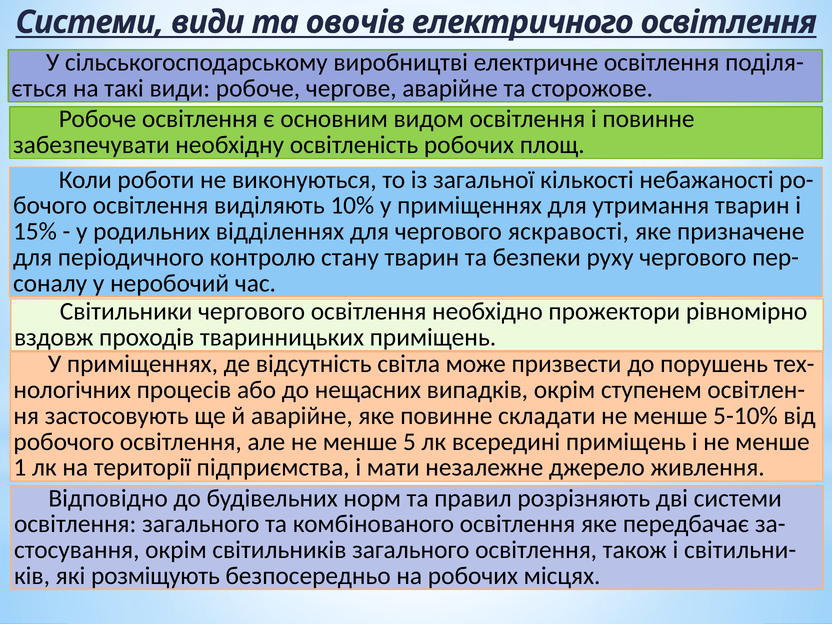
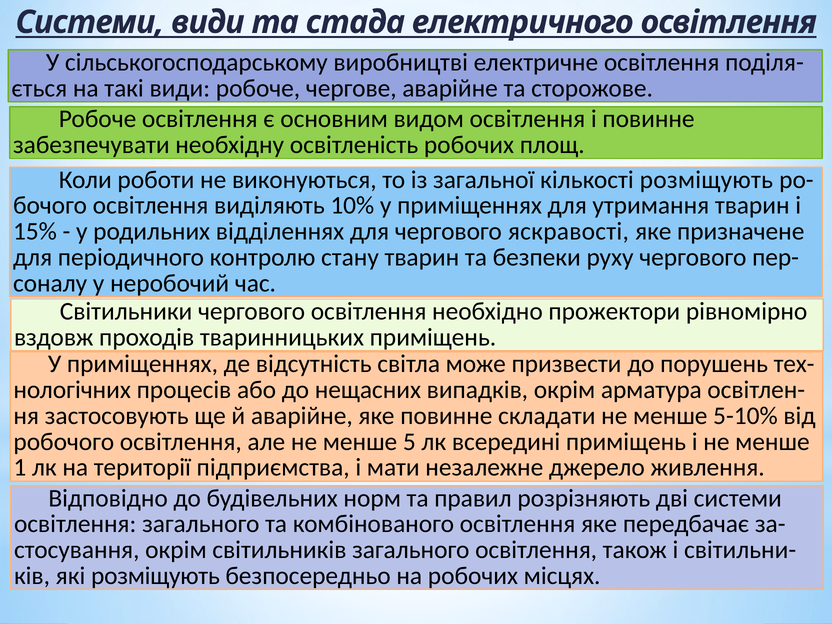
овочів: овочів -> стада
кількості небажаності: небажаності -> розміщують
ступенем: ступенем -> арматура
